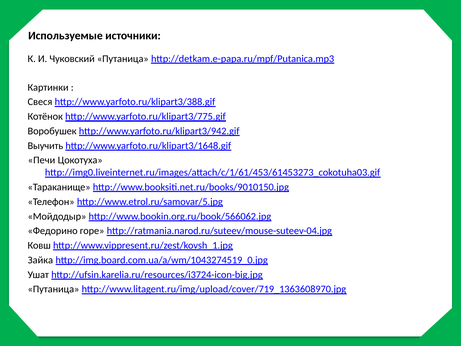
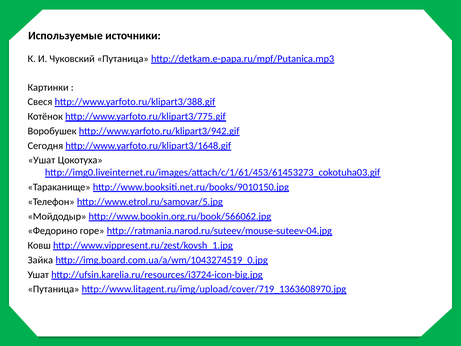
Выучить: Выучить -> Сегодня
Печи at (42, 160): Печи -> Ушат
